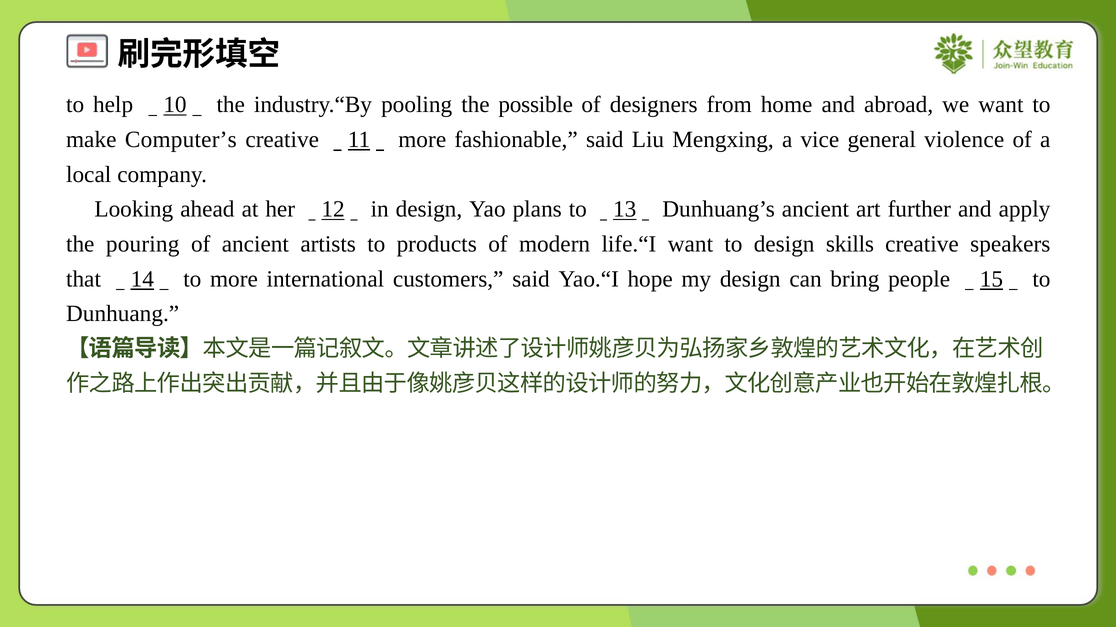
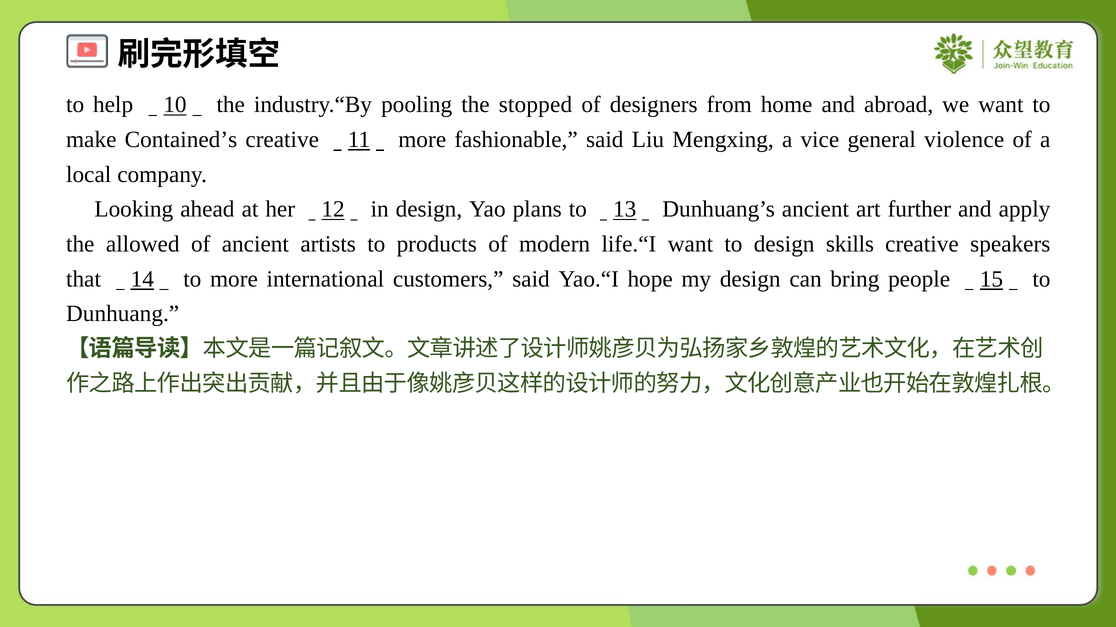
possible: possible -> stopped
Computer’s: Computer’s -> Contained’s
pouring: pouring -> allowed
